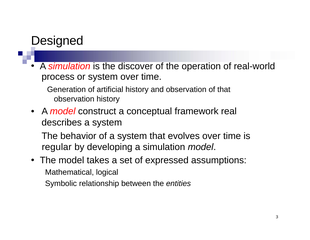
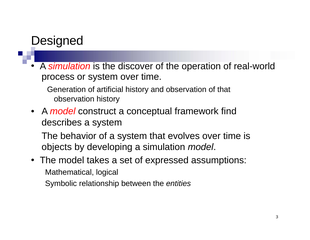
real: real -> find
regular: regular -> objects
